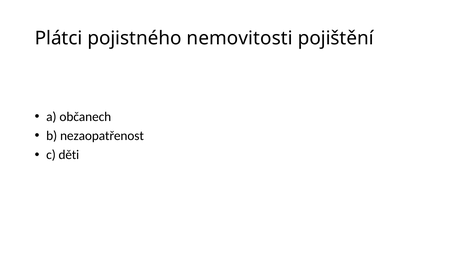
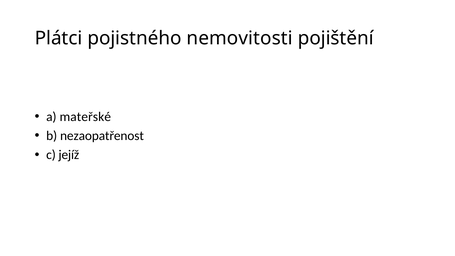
občanech: občanech -> mateřské
děti: děti -> jejíž
